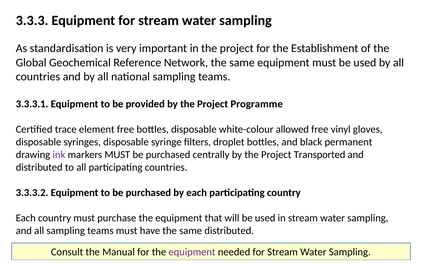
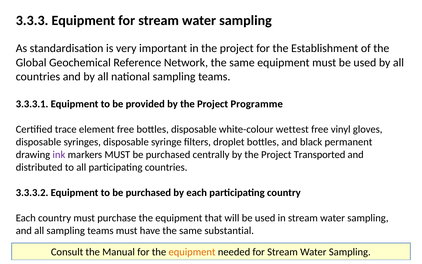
allowed: allowed -> wettest
same distributed: distributed -> substantial
equipment at (192, 252) colour: purple -> orange
